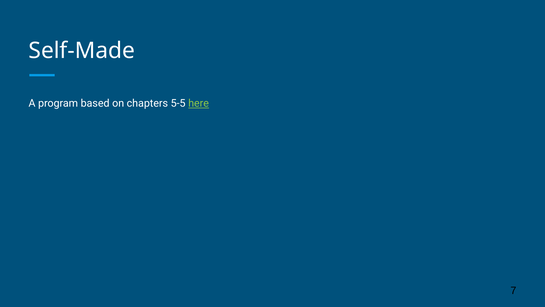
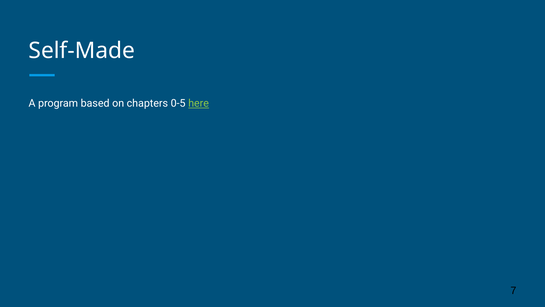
5-5: 5-5 -> 0-5
